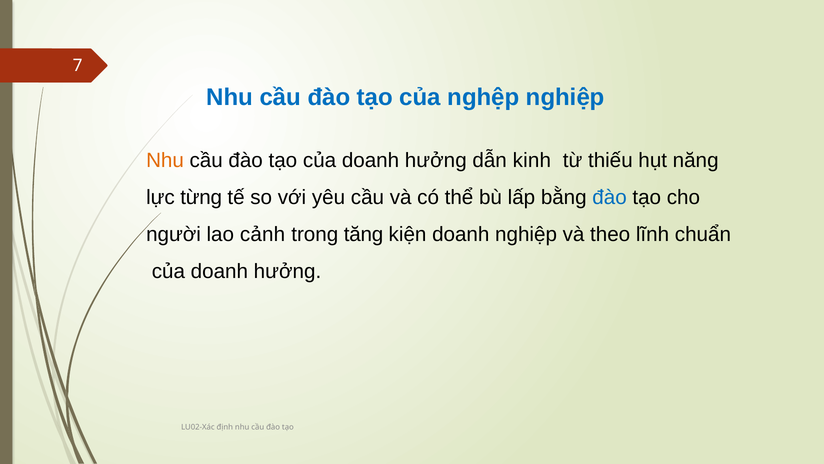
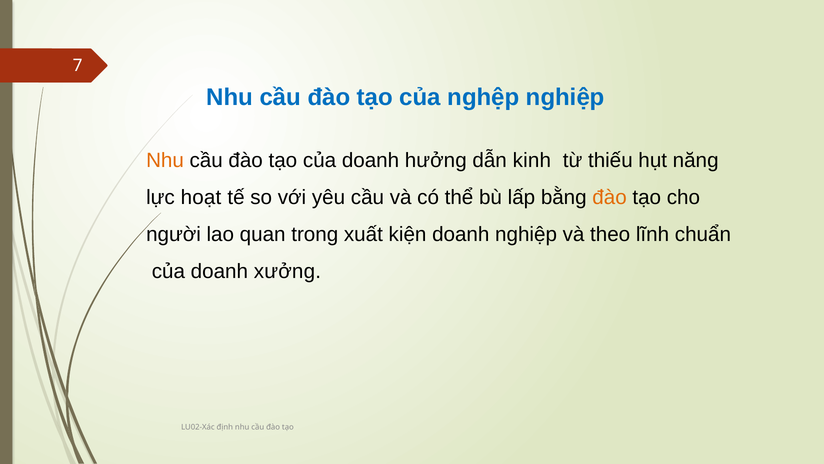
từng: từng -> hoạt
đào at (610, 197) colour: blue -> orange
cảnh: cảnh -> quan
tăng: tăng -> xuất
hưởng at (287, 271): hưởng -> xưởng
